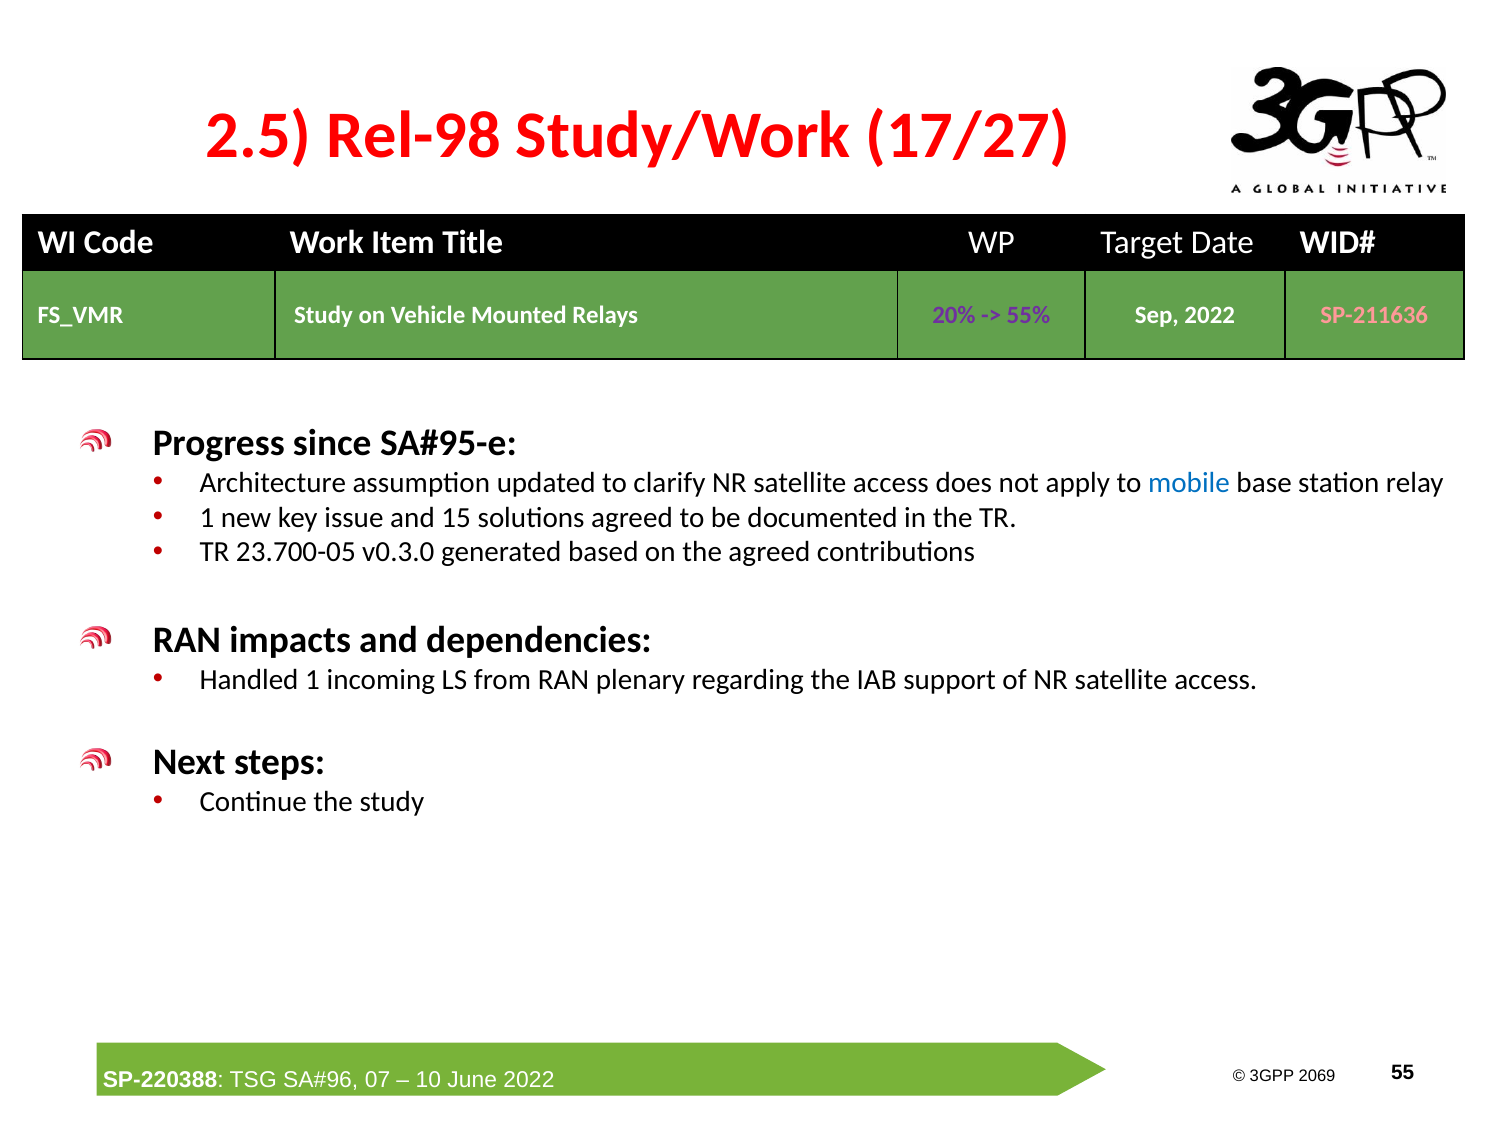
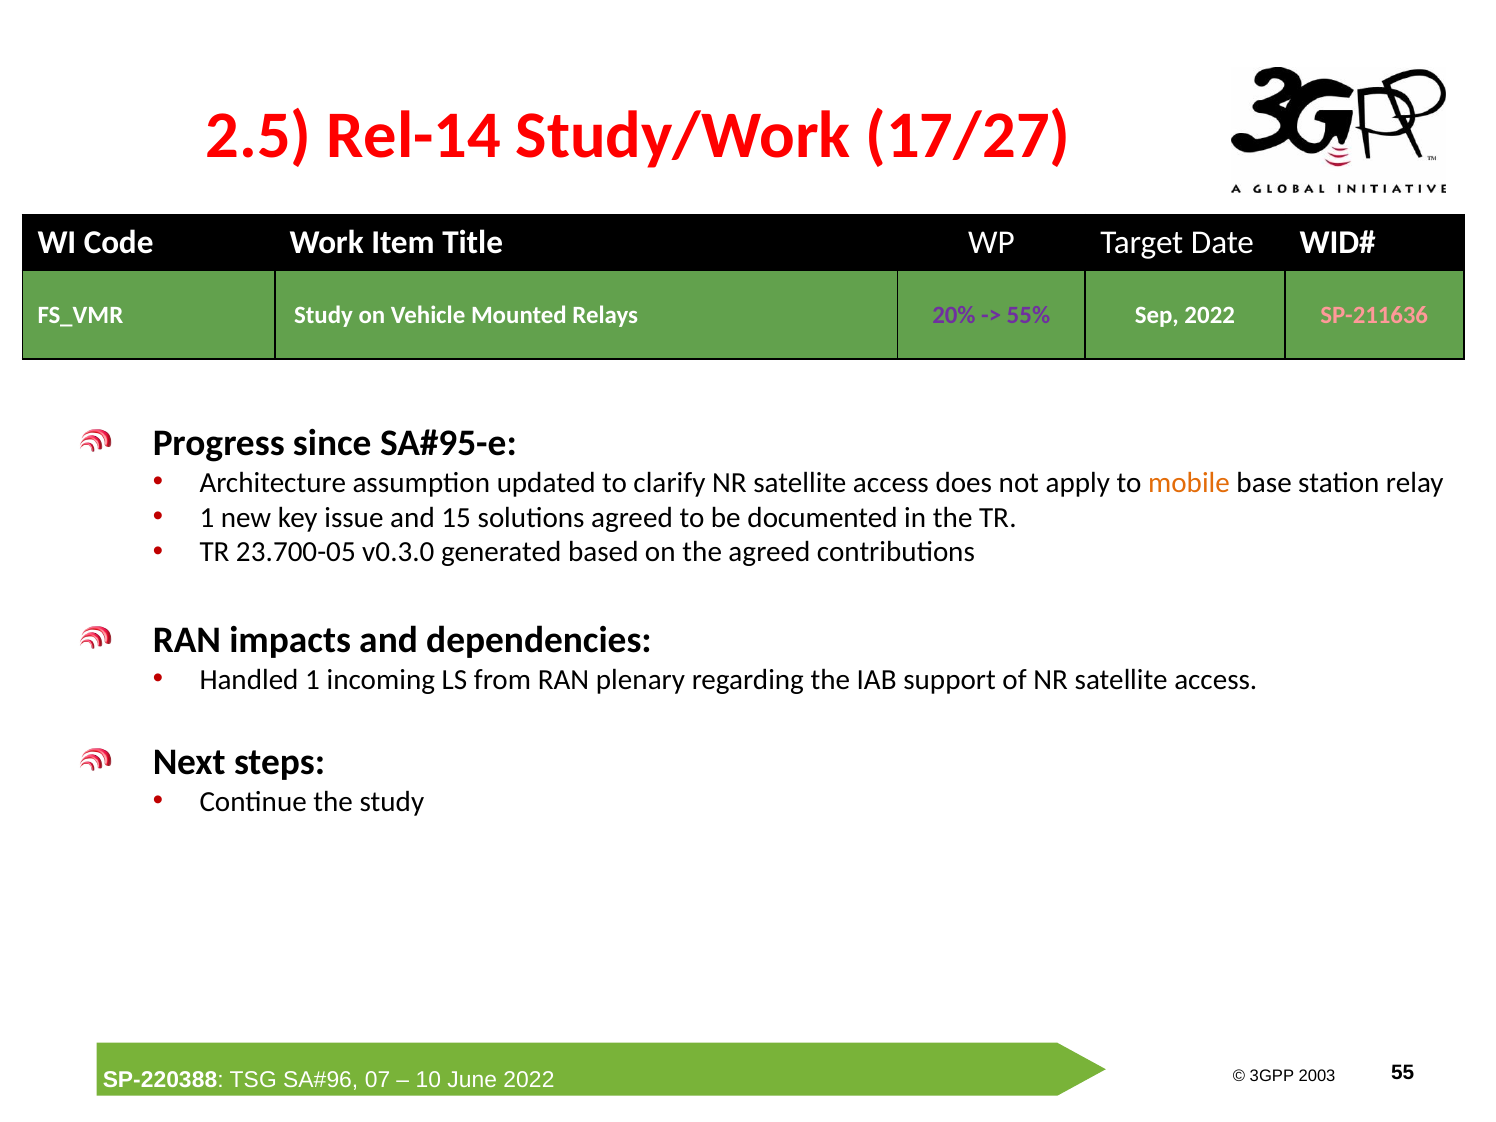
Rel-98: Rel-98 -> Rel-14
mobile colour: blue -> orange
2069: 2069 -> 2003
